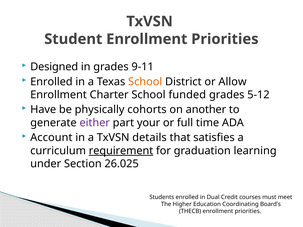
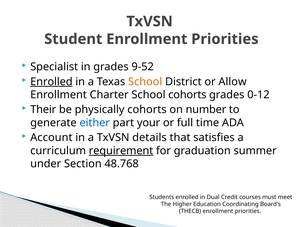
Designed: Designed -> Specialist
9-11: 9-11 -> 9-52
Enrolled at (51, 82) underline: none -> present
School funded: funded -> cohorts
5-12: 5-12 -> 0-12
Have: Have -> Their
another: another -> number
either colour: purple -> blue
learning: learning -> summer
26.025: 26.025 -> 48.768
